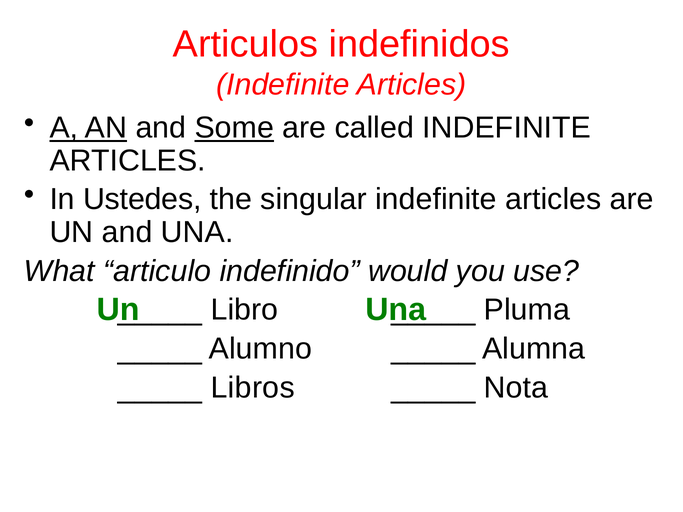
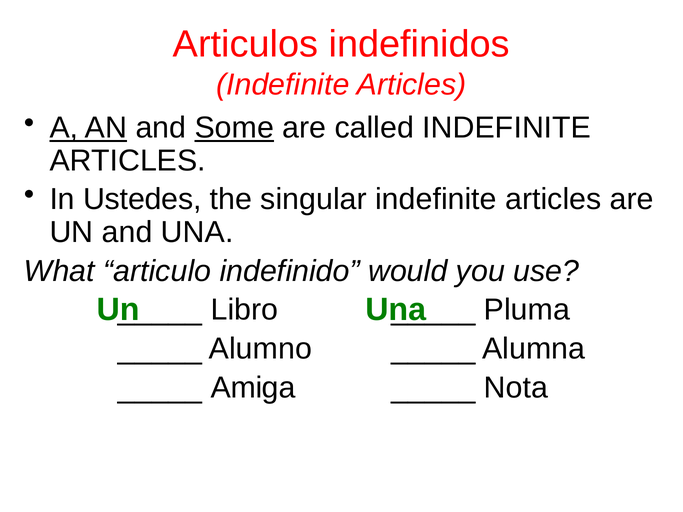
Libros: Libros -> Amiga
